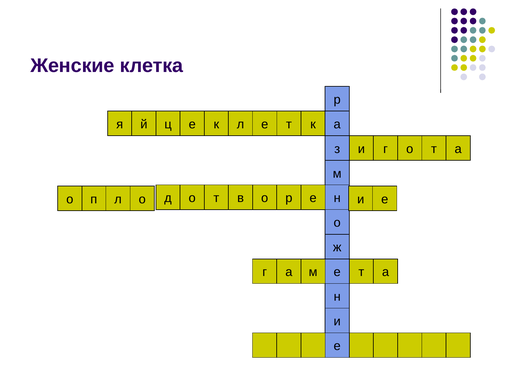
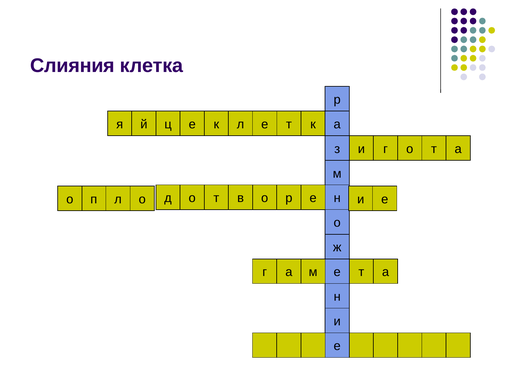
Женские: Женские -> Слияния
